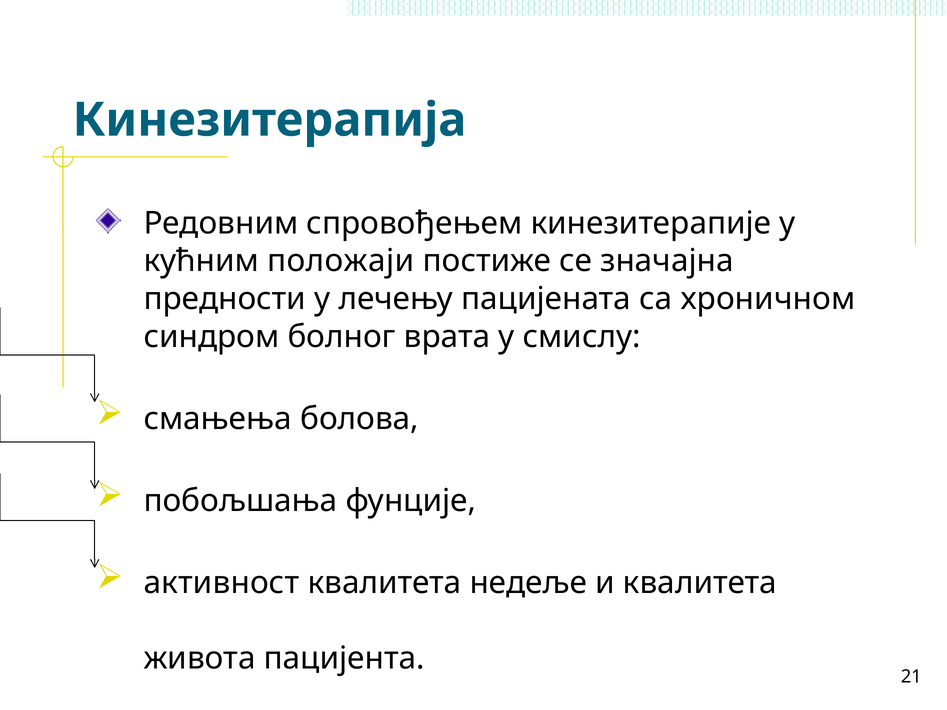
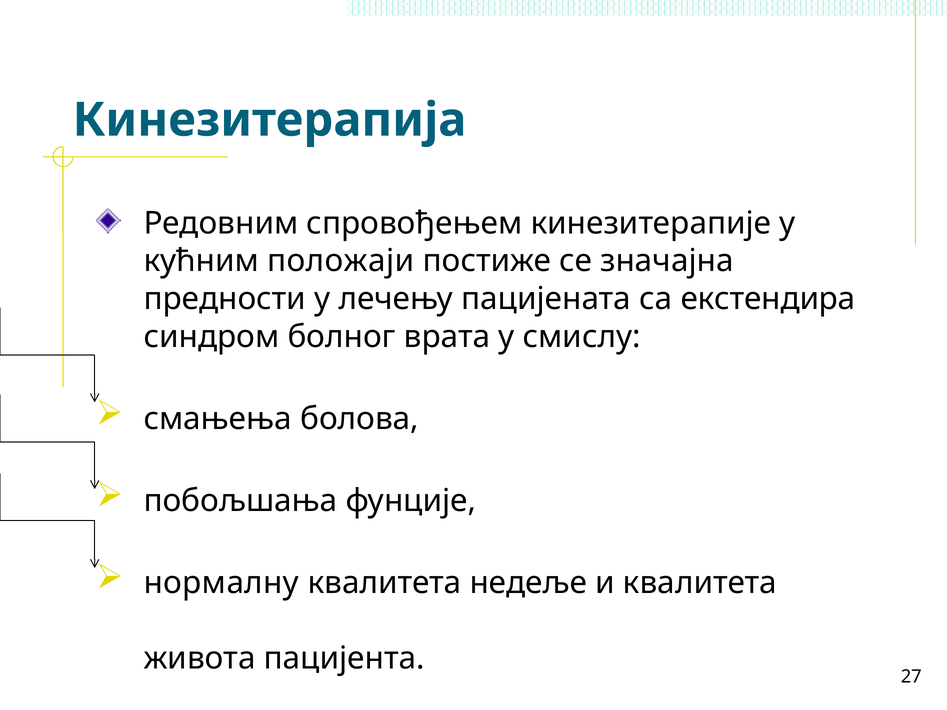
хроничном: хроничном -> екстендира
активност: активност -> нормалну
21: 21 -> 27
